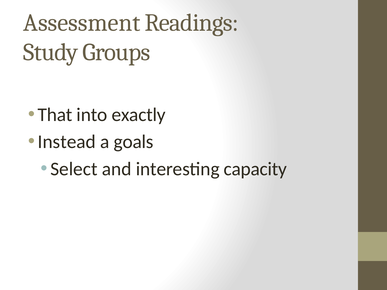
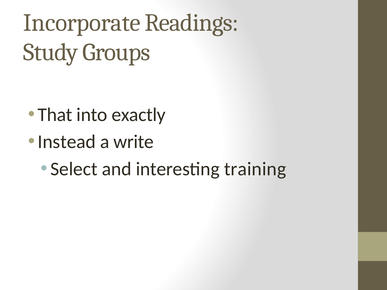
Assessment: Assessment -> Incorporate
goals: goals -> write
capacity: capacity -> training
